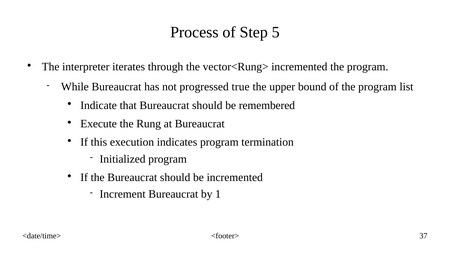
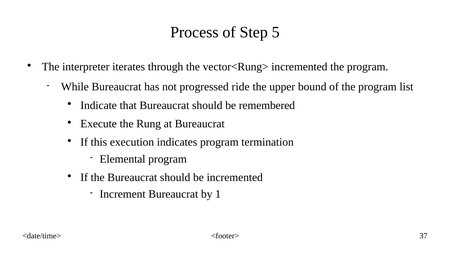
true: true -> ride
Initialized: Initialized -> Elemental
